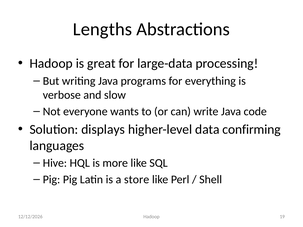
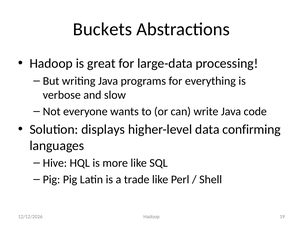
Lengths: Lengths -> Buckets
store: store -> trade
